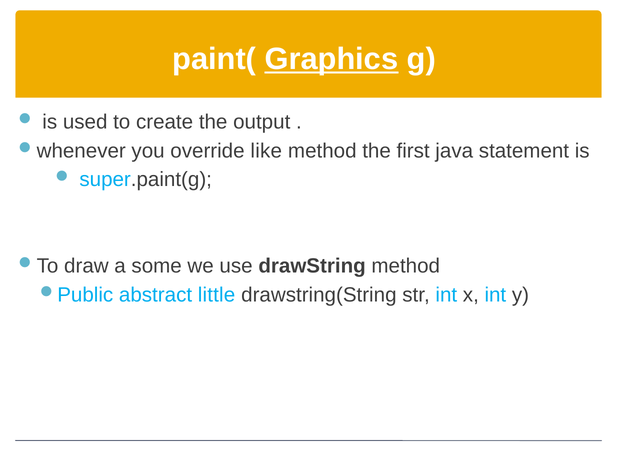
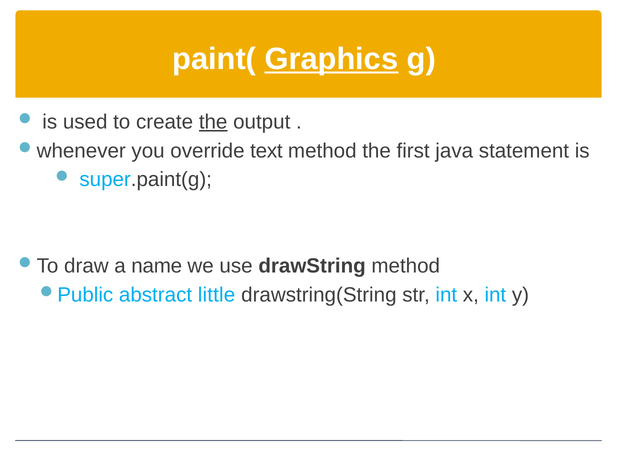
the at (213, 122) underline: none -> present
like: like -> text
some: some -> name
